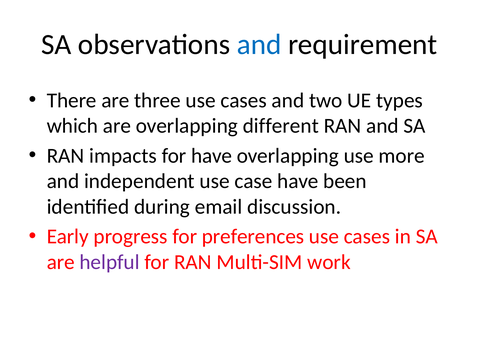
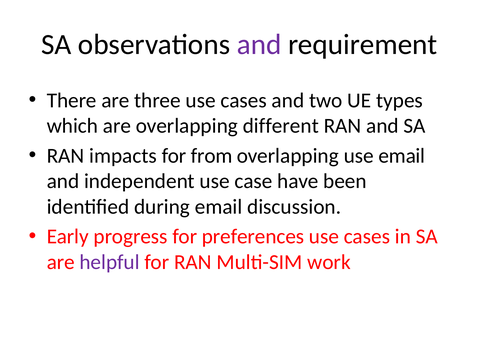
and at (259, 45) colour: blue -> purple
for have: have -> from
use more: more -> email
